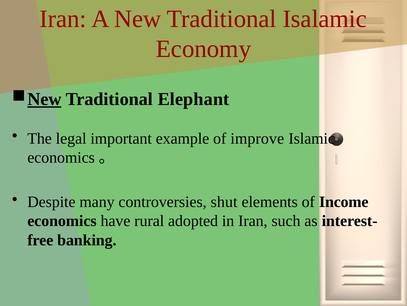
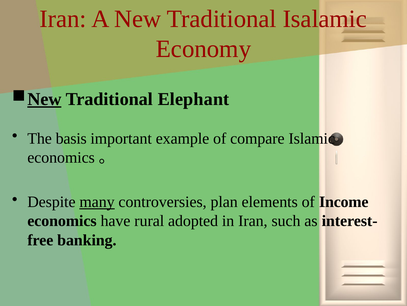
legal: legal -> basis
improve: improve -> compare
many underline: none -> present
shut: shut -> plan
